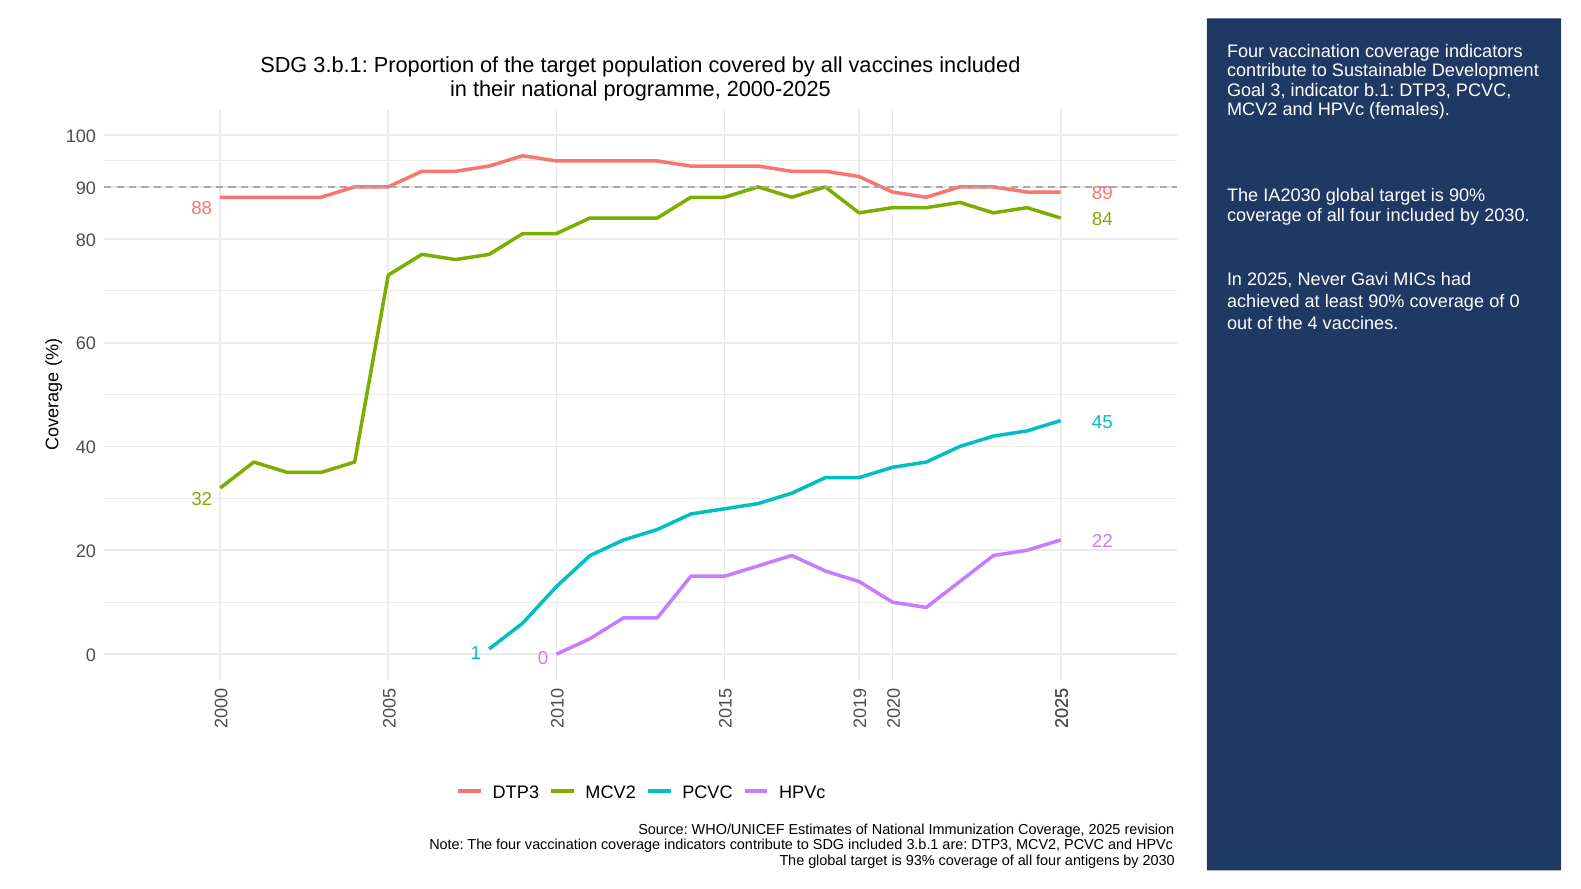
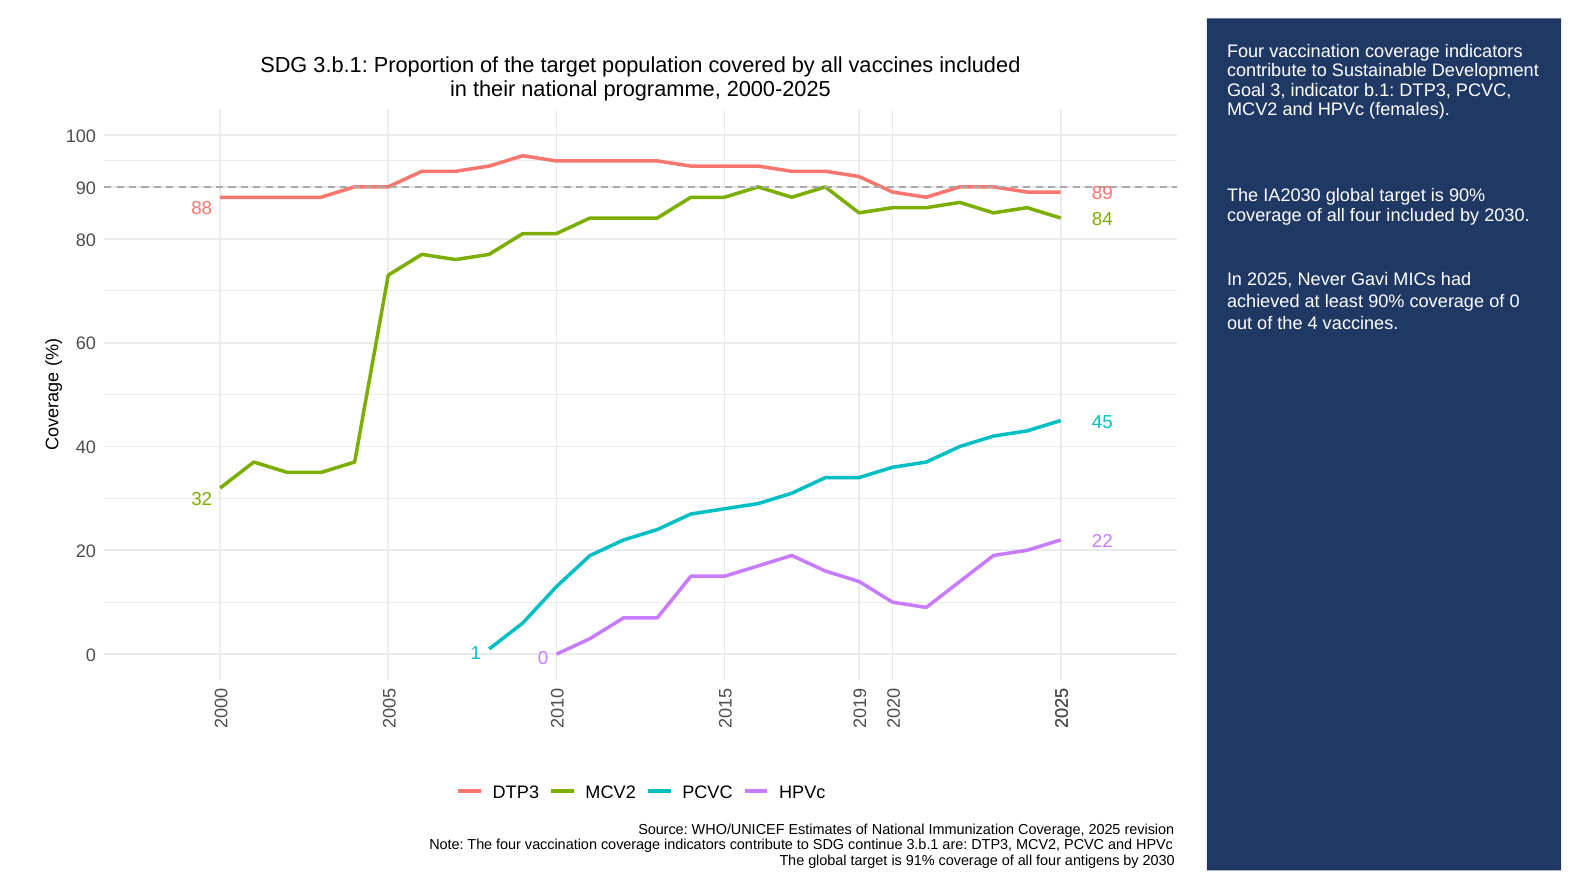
SDG included: included -> continue
93%: 93% -> 91%
